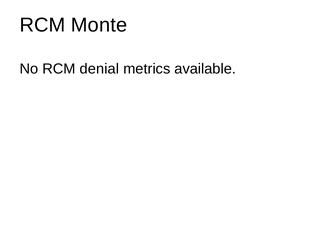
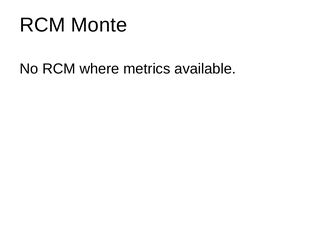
denial: denial -> where
